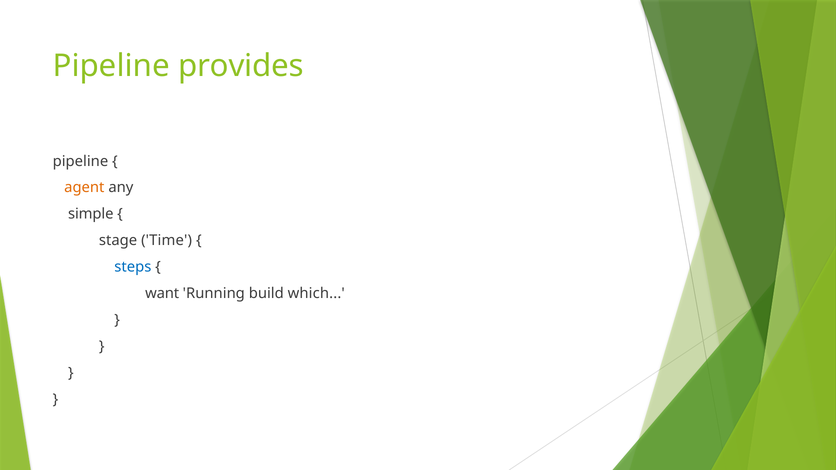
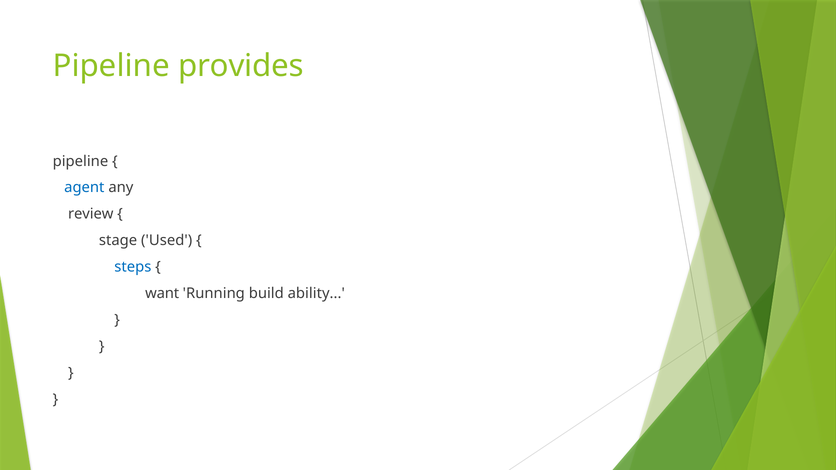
agent colour: orange -> blue
simple: simple -> review
Time: Time -> Used
which: which -> ability
